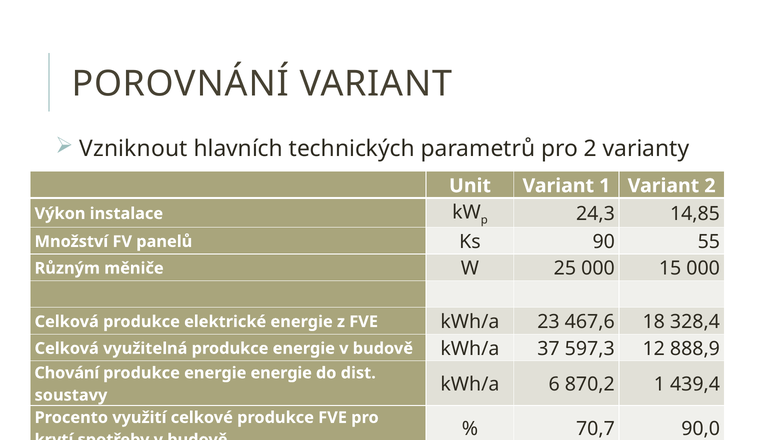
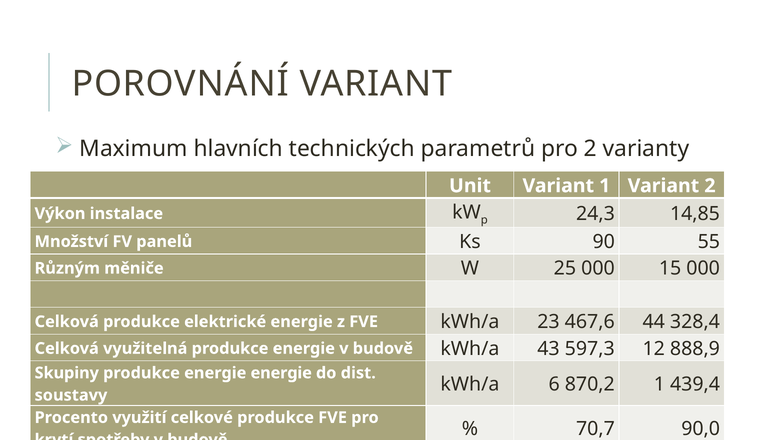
Vzniknout: Vzniknout -> Maximum
18: 18 -> 44
37: 37 -> 43
Chování: Chování -> Skupiny
